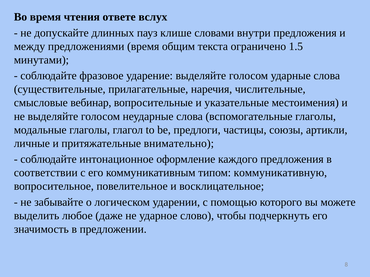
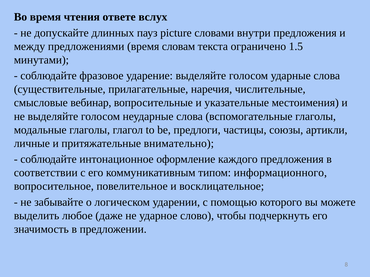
клише: клише -> picture
общим: общим -> словам
коммуникативную: коммуникативную -> информационного
